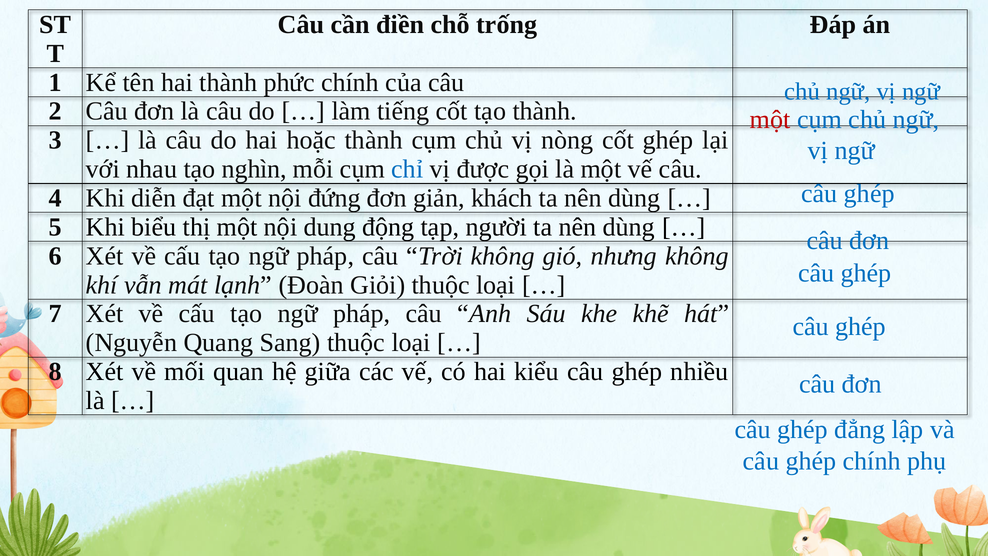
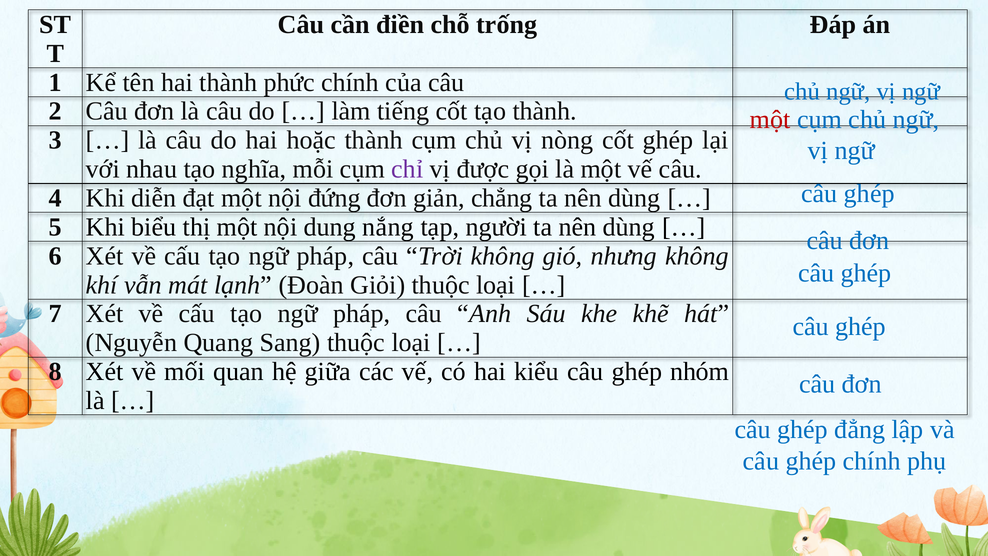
nghìn: nghìn -> nghĩa
chỉ colour: blue -> purple
khách: khách -> chẳng
động: động -> nắng
nhiều: nhiều -> nhóm
